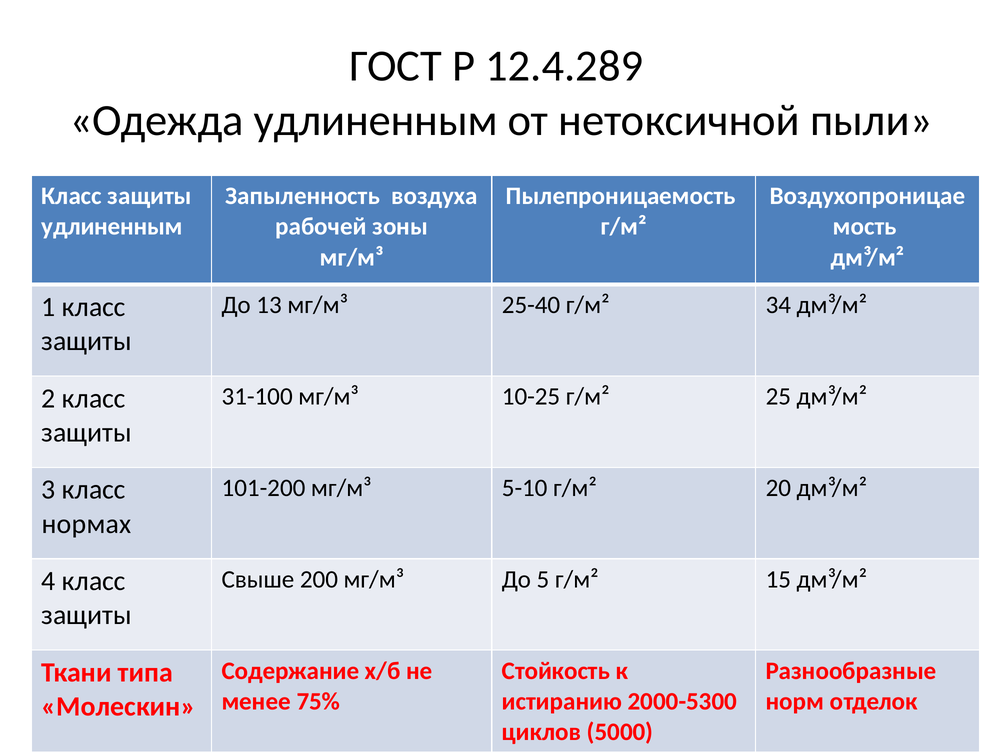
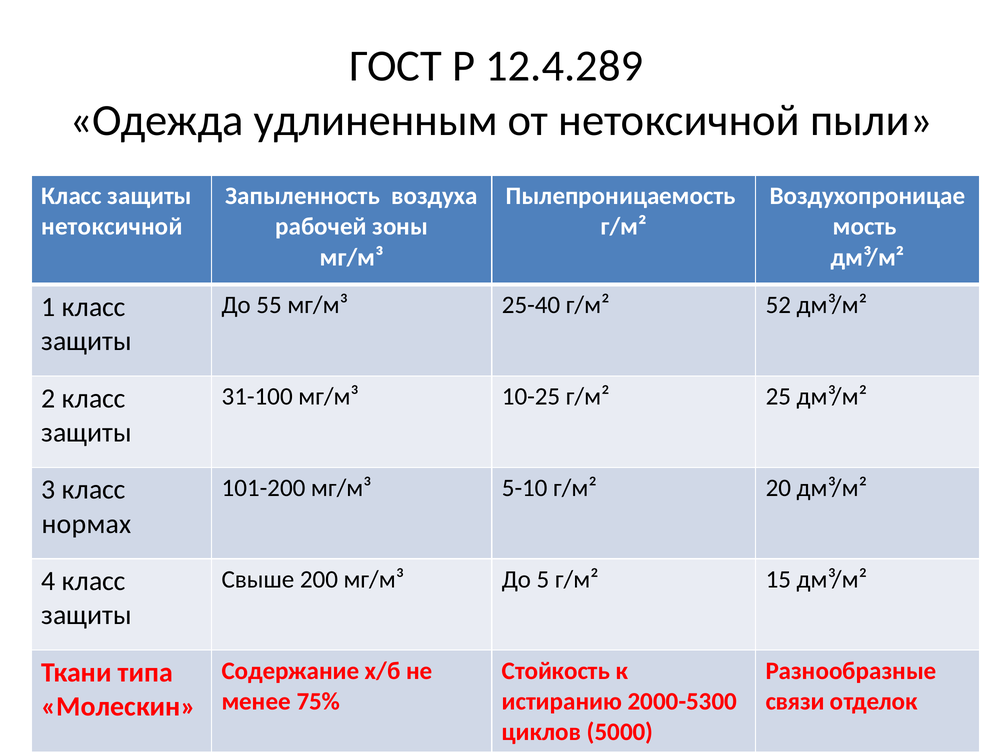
удлиненным at (112, 227): удлиненным -> нетоксичной
13: 13 -> 55
34: 34 -> 52
норм: норм -> связи
